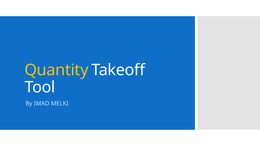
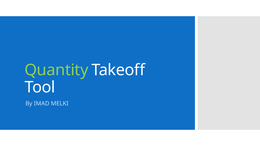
Quantity colour: yellow -> light green
